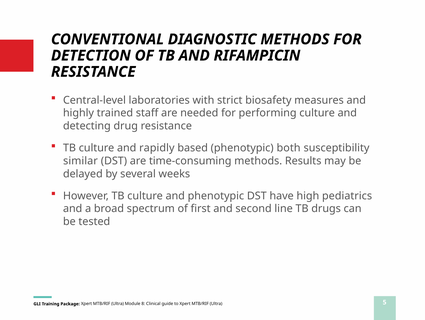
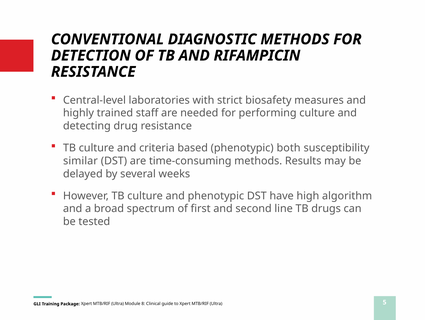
rapidly: rapidly -> criteria
pediatrics: pediatrics -> algorithm
